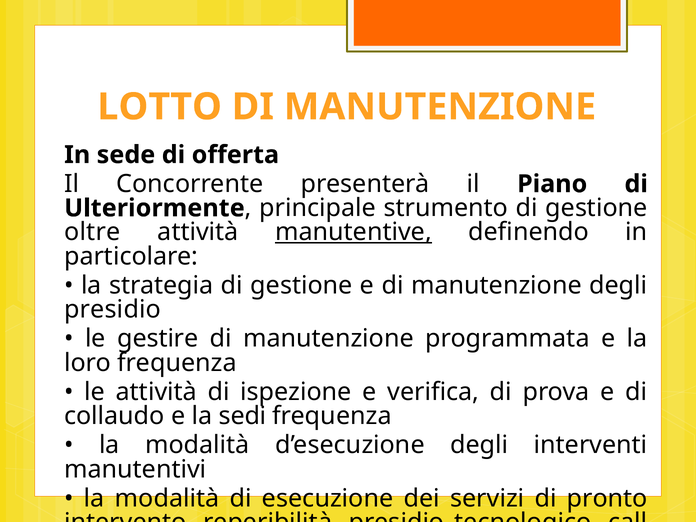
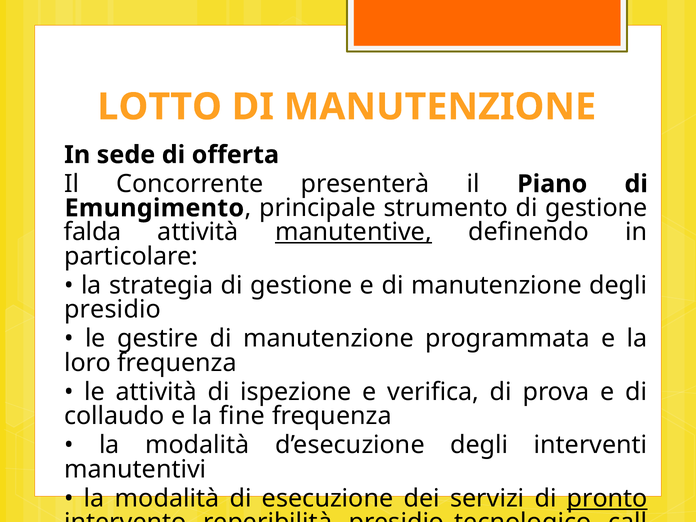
Ulteriormente: Ulteriormente -> Emungimento
oltre: oltre -> falda
sedi: sedi -> fine
pronto underline: none -> present
